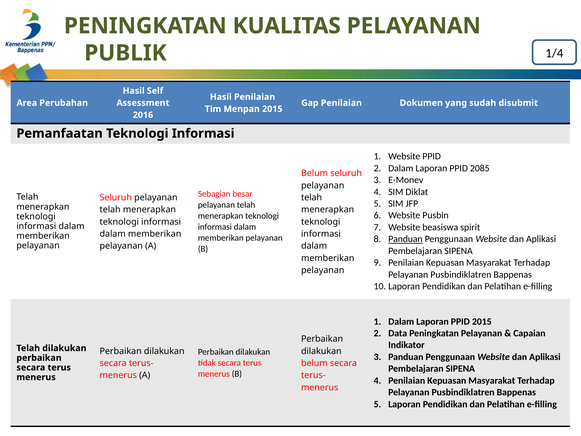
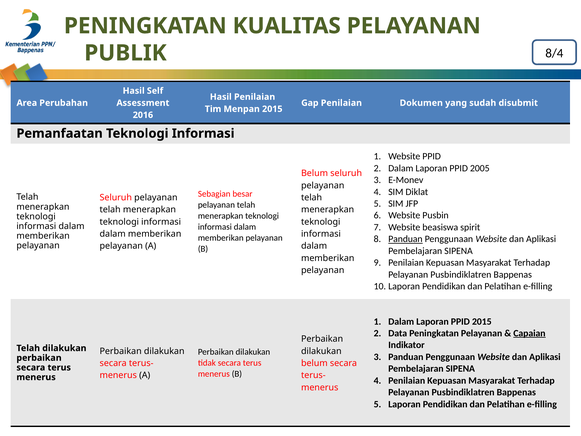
1/4: 1/4 -> 8/4
2085: 2085 -> 2005
Capaian underline: none -> present
